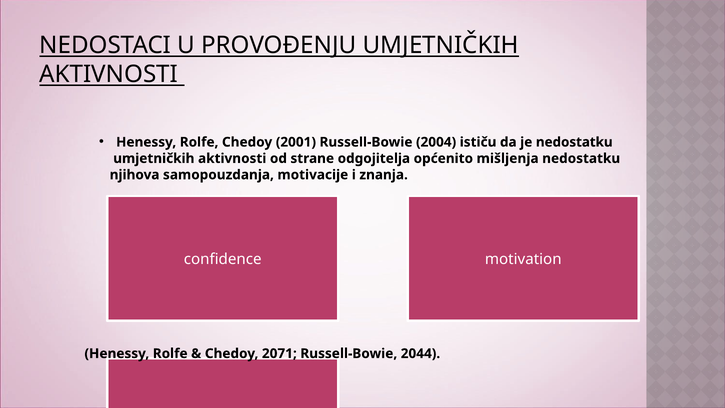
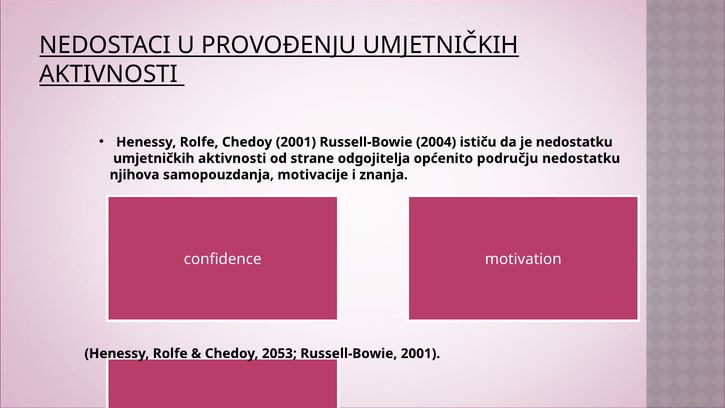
mišljenja: mišljenja -> području
2071: 2071 -> 2053
Russell-Bowie 2044: 2044 -> 2001
